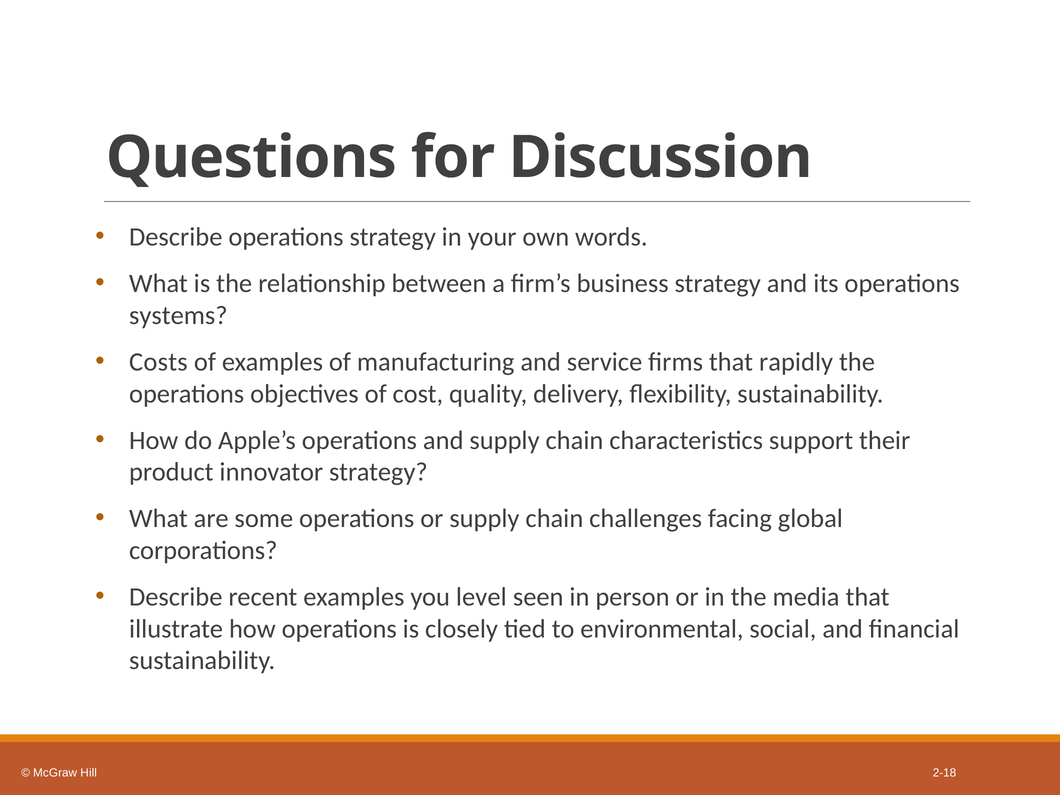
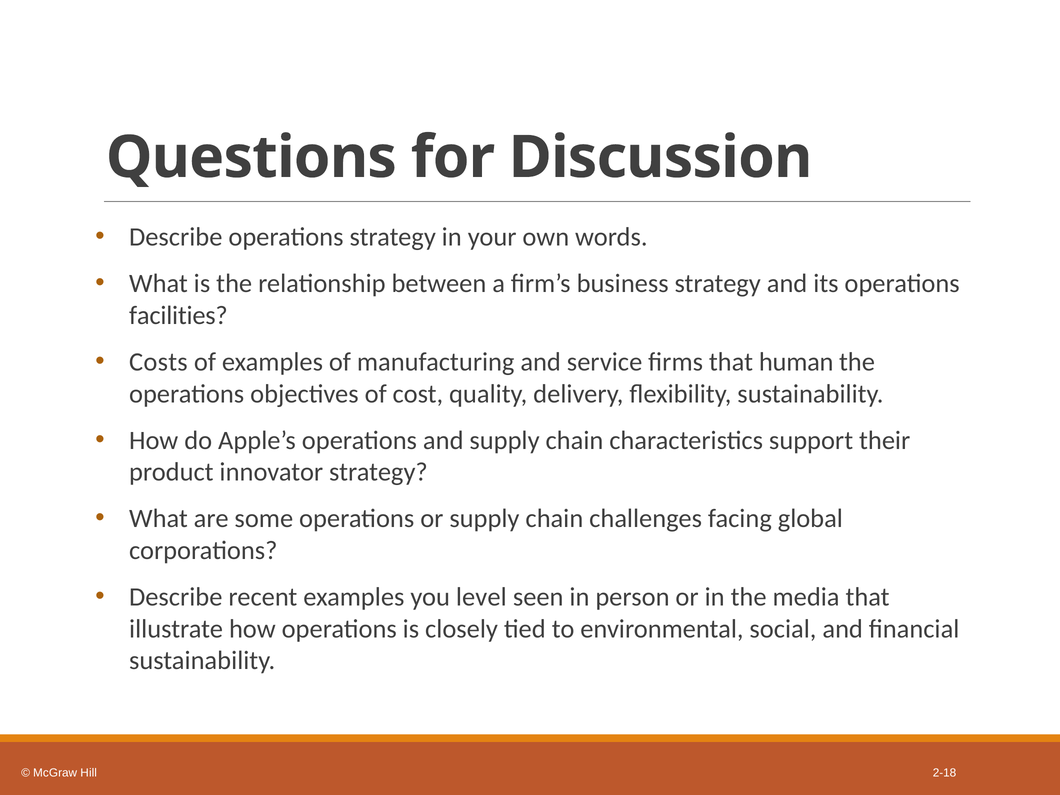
systems: systems -> facilities
rapidly: rapidly -> human
